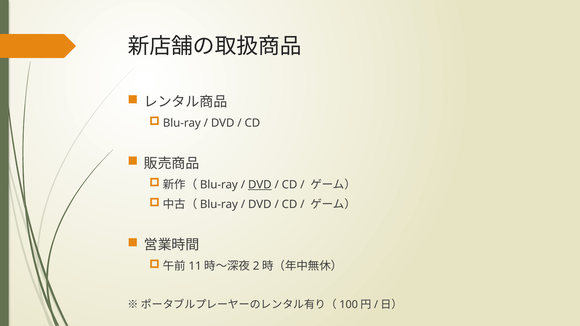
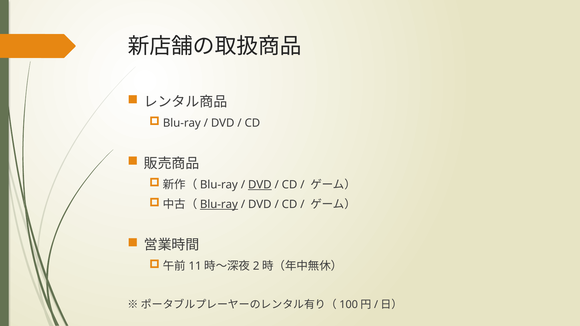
Blu-ray at (219, 205) underline: none -> present
